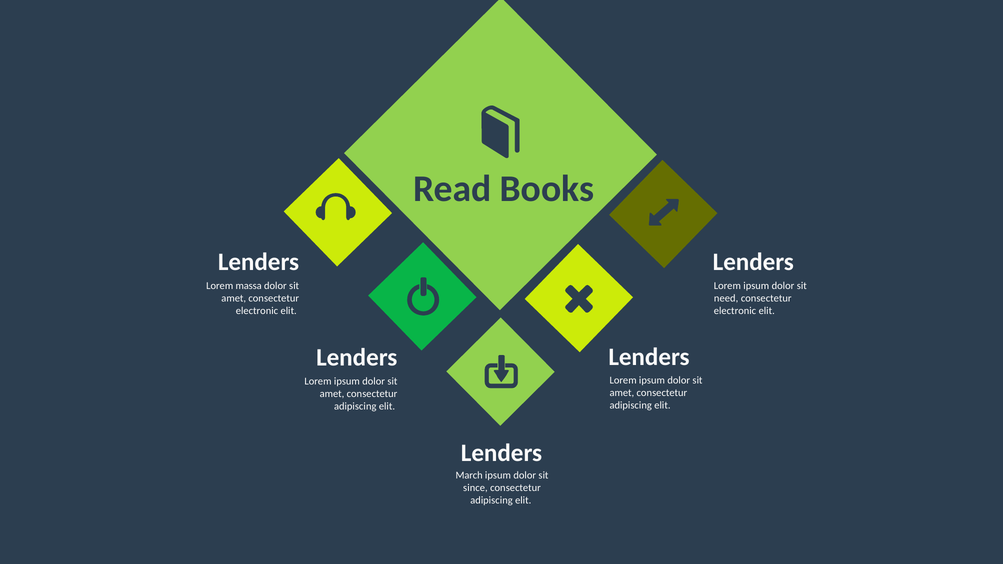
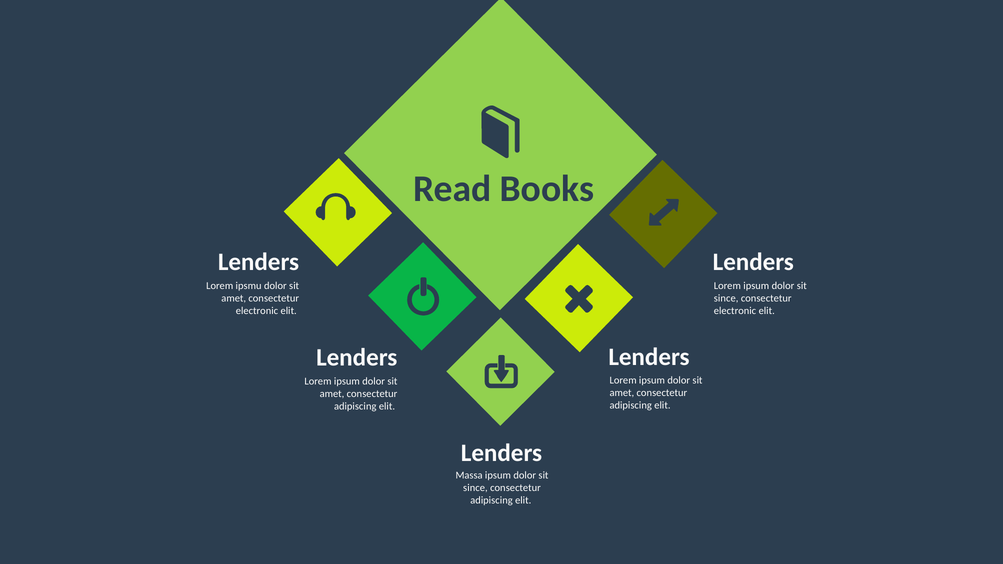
massa: massa -> ipsmu
need at (726, 298): need -> since
March: March -> Massa
